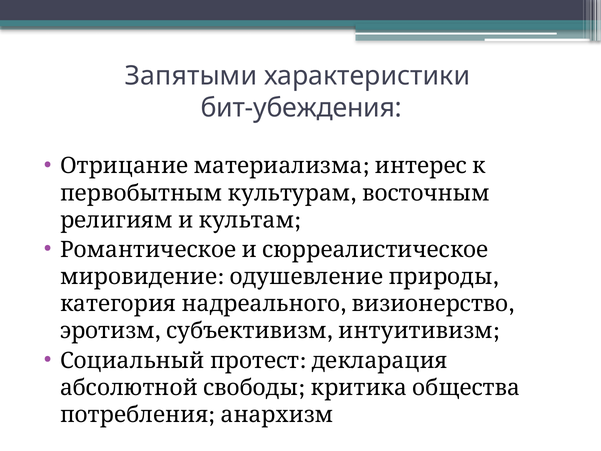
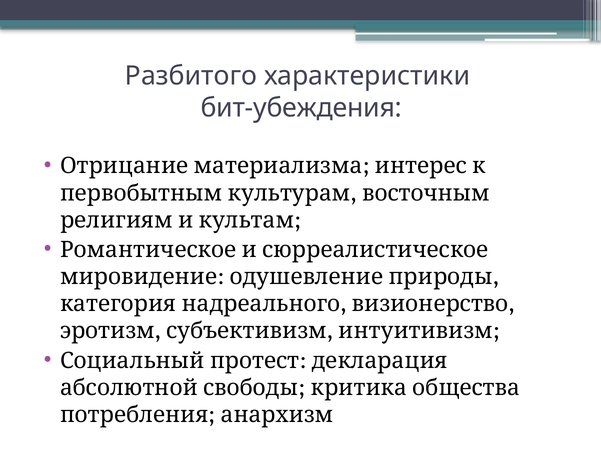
Запятыми: Запятыми -> Разбитого
